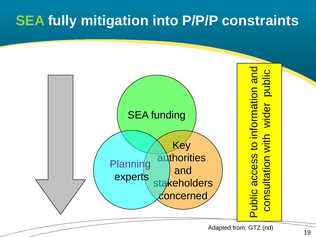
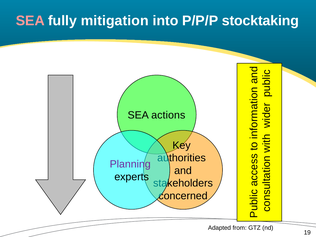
SEA at (30, 21) colour: light green -> pink
constraints: constraints -> stocktaking
funding: funding -> actions
